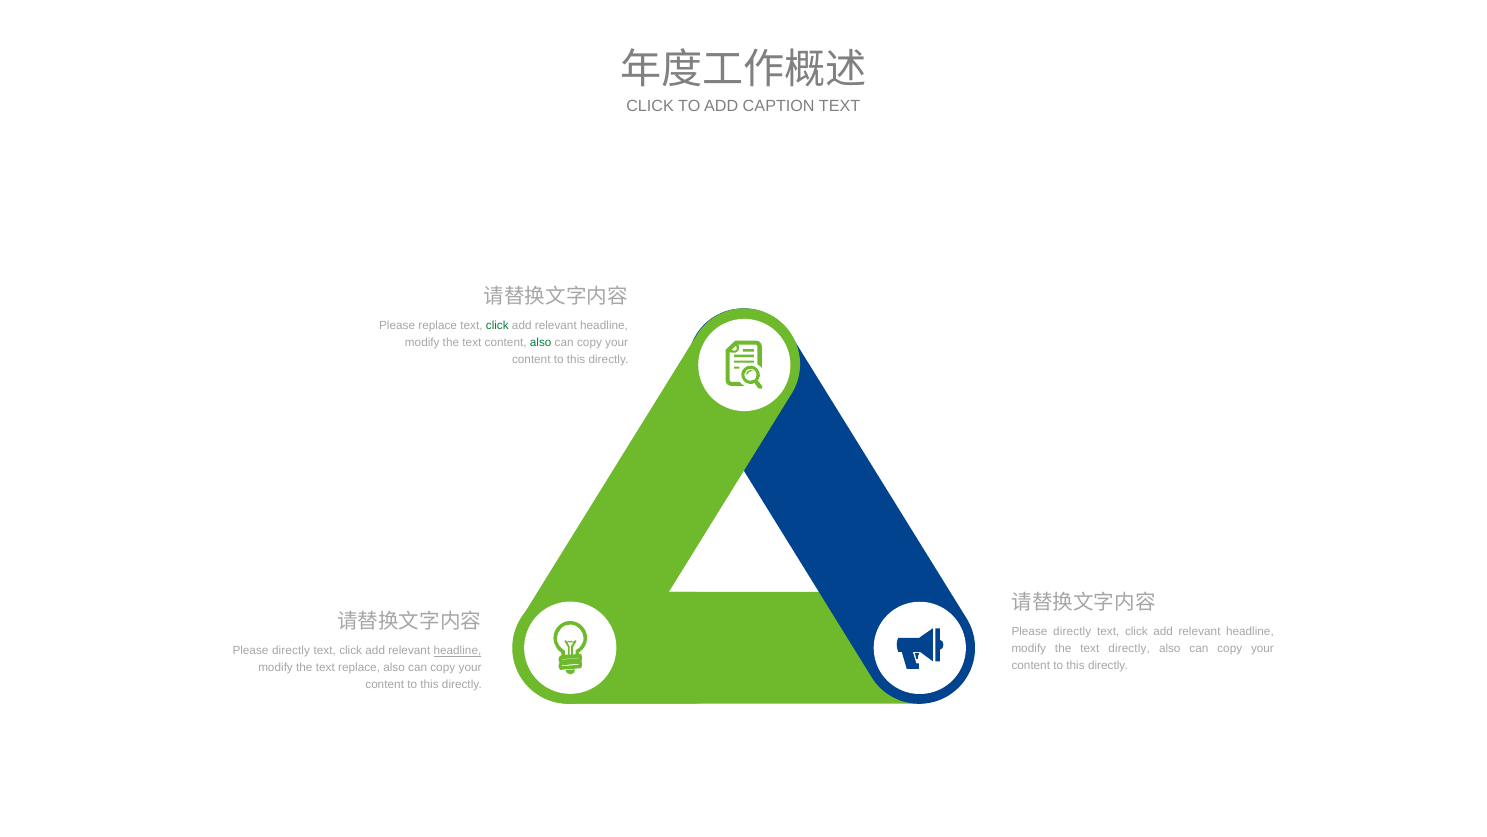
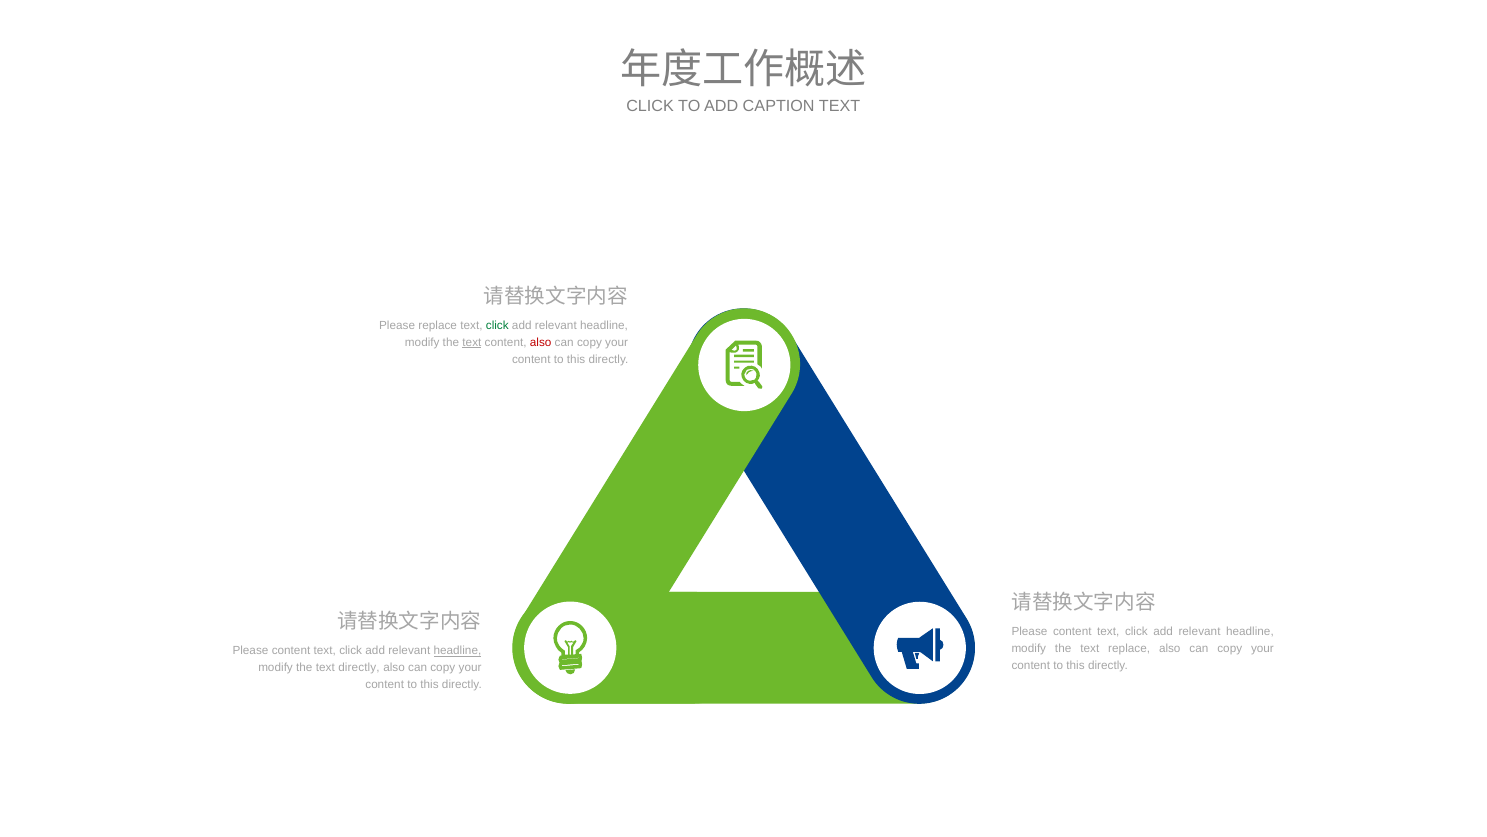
text at (472, 342) underline: none -> present
also at (541, 342) colour: green -> red
directly at (1072, 631): directly -> content
text directly: directly -> replace
directly at (291, 650): directly -> content
text replace: replace -> directly
